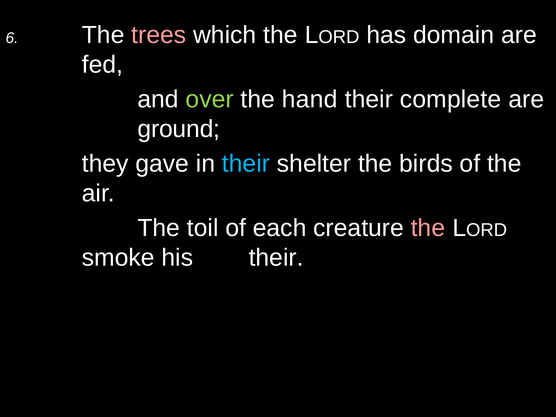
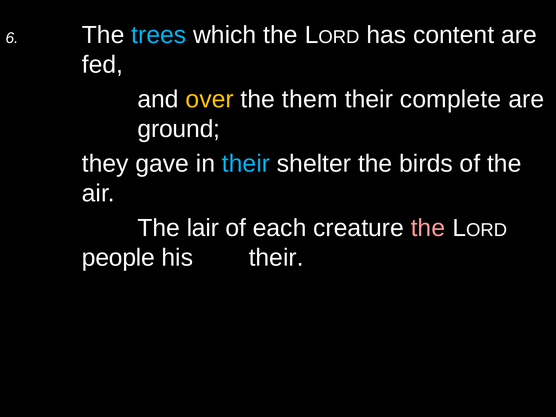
trees colour: pink -> light blue
domain: domain -> content
over colour: light green -> yellow
hand: hand -> them
toil: toil -> lair
smoke: smoke -> people
